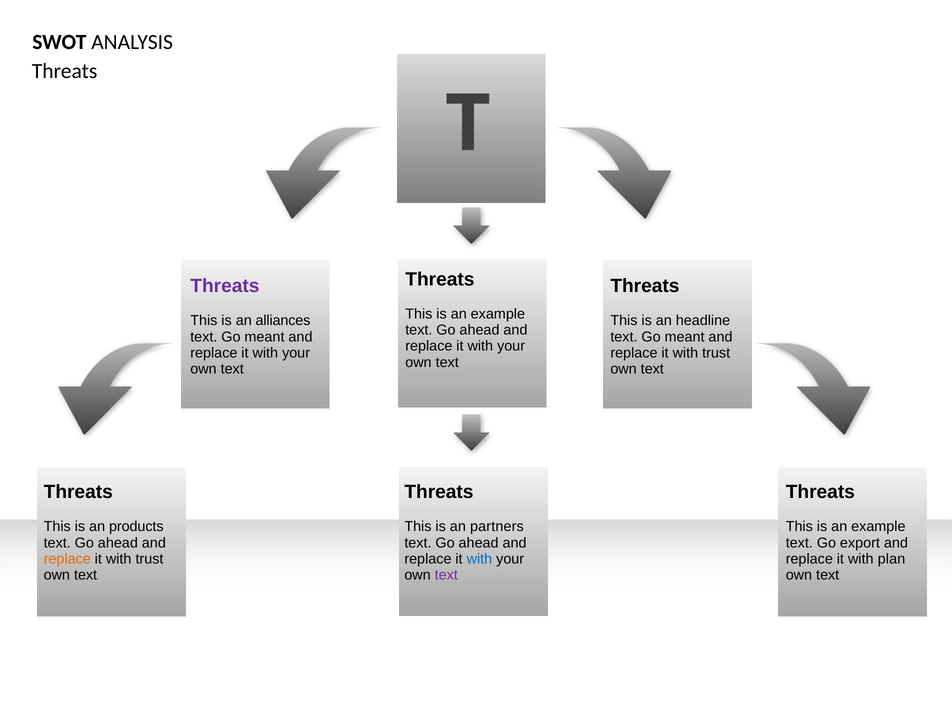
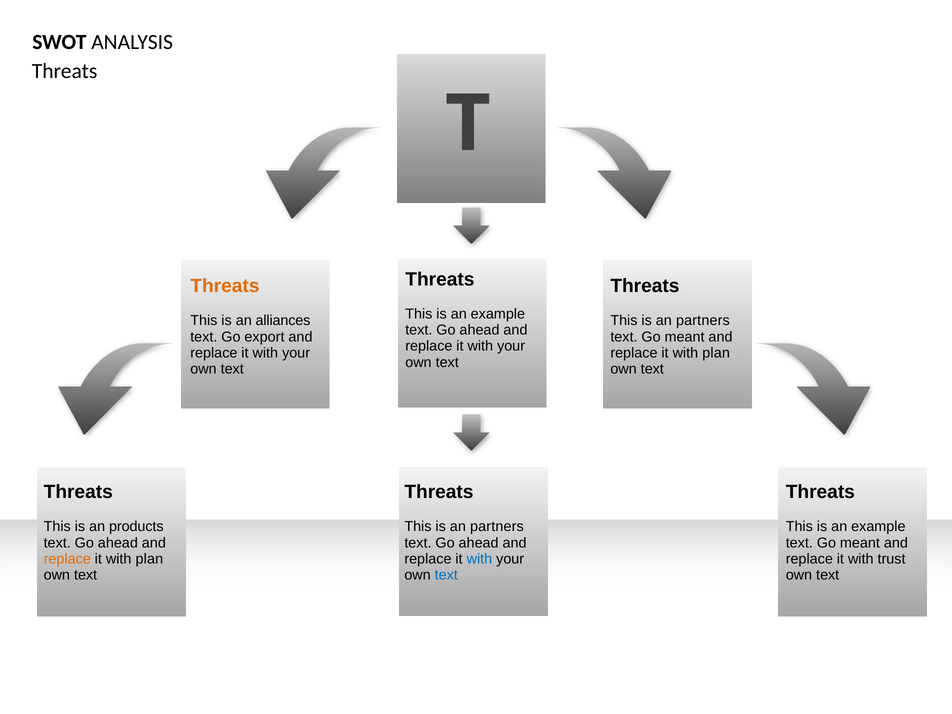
Threats at (225, 286) colour: purple -> orange
headline at (703, 321): headline -> partners
meant at (264, 337): meant -> export
trust at (716, 353): trust -> plan
export at (860, 543): export -> meant
trust at (149, 559): trust -> plan
plan: plan -> trust
text at (446, 575) colour: purple -> blue
